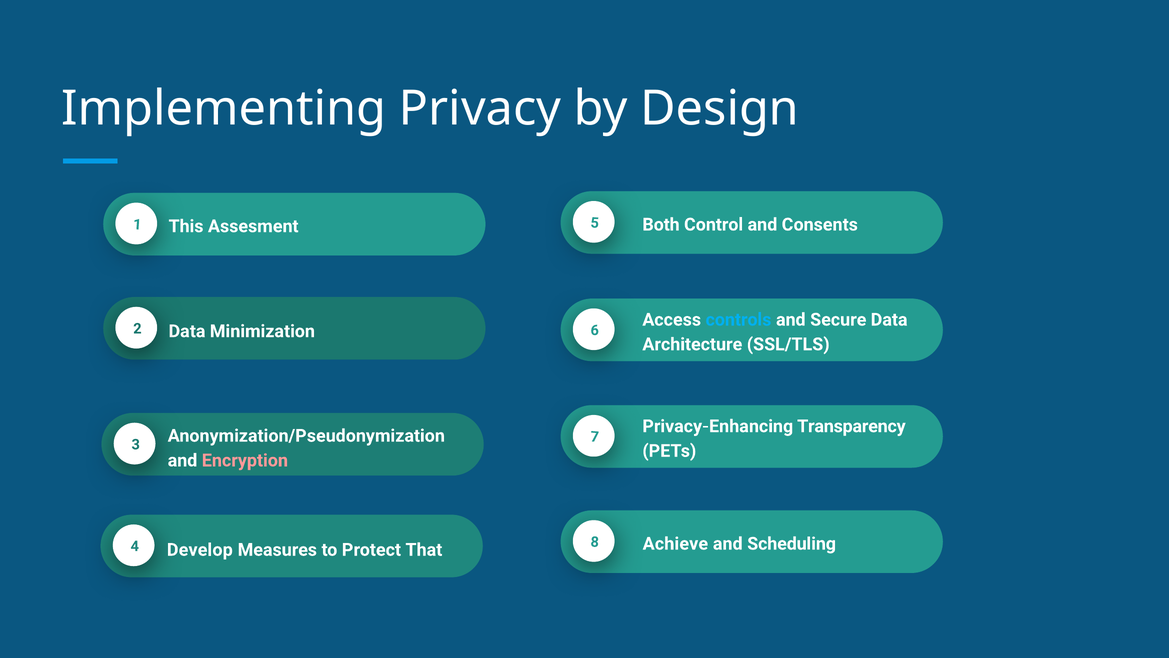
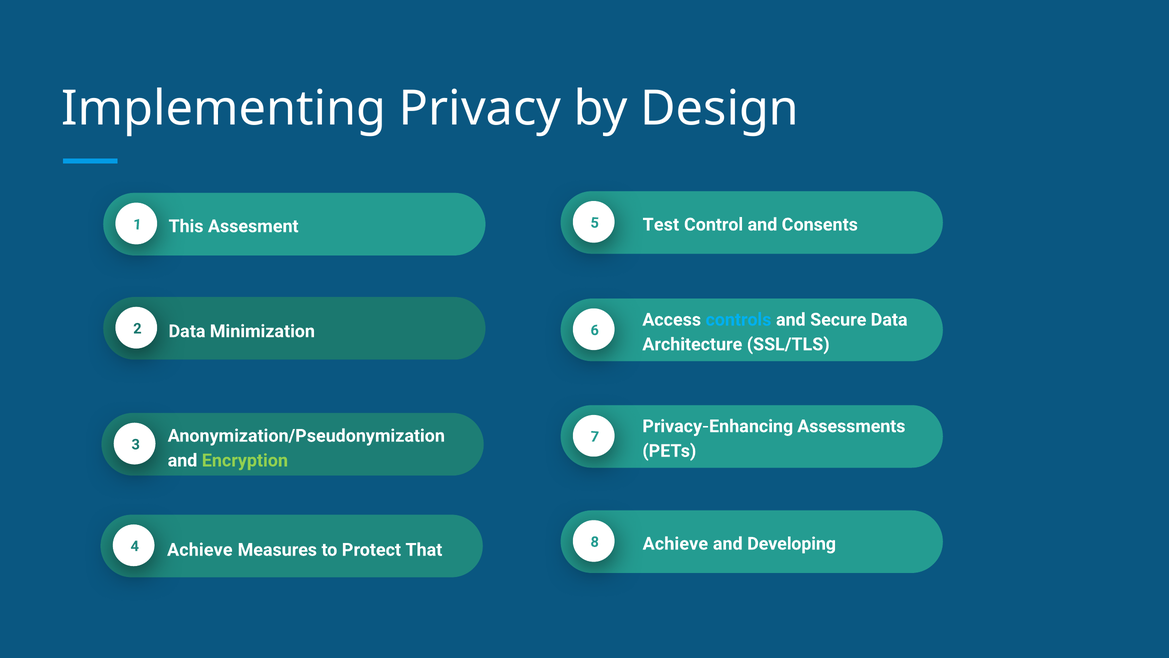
Both: Both -> Test
Transparency: Transparency -> Assessments
Encryption colour: pink -> light green
Scheduling: Scheduling -> Developing
4 Develop: Develop -> Achieve
